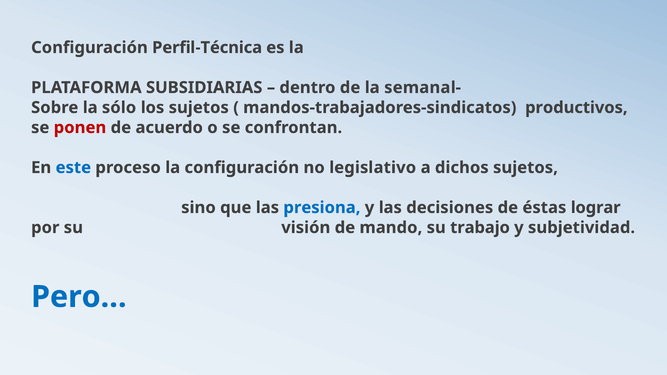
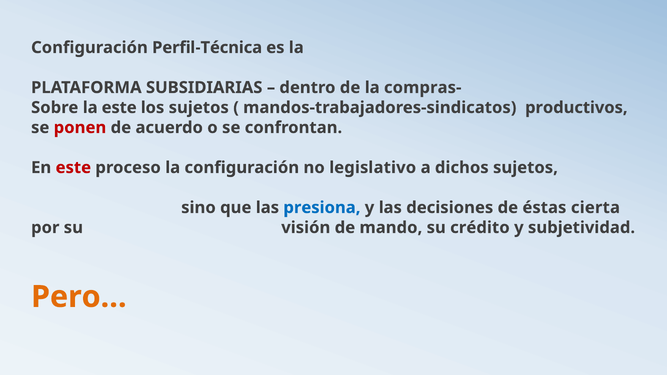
semanal-: semanal- -> compras-
la sólo: sólo -> este
este at (73, 168) colour: blue -> red
lograr: lograr -> cierta
trabajo: trabajo -> crédito
Pero… colour: blue -> orange
